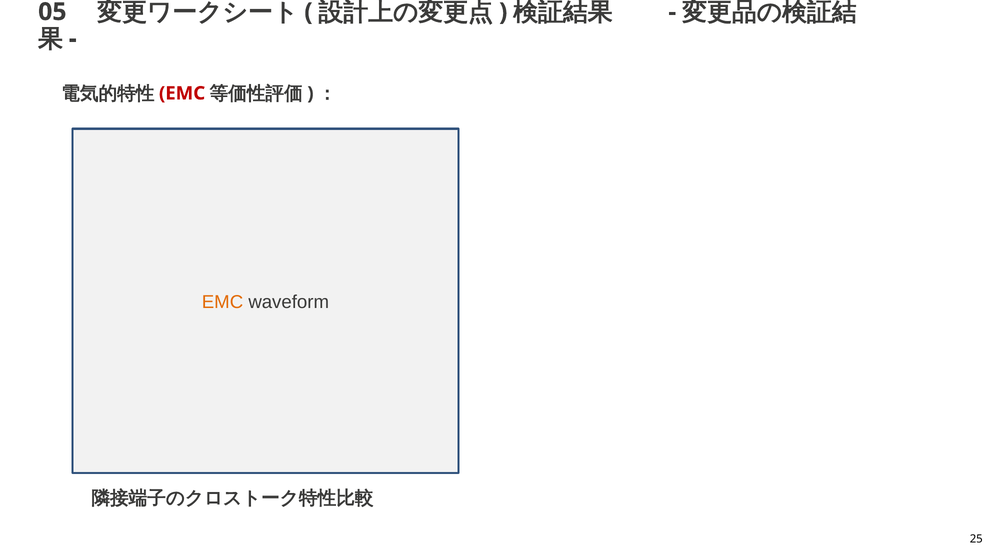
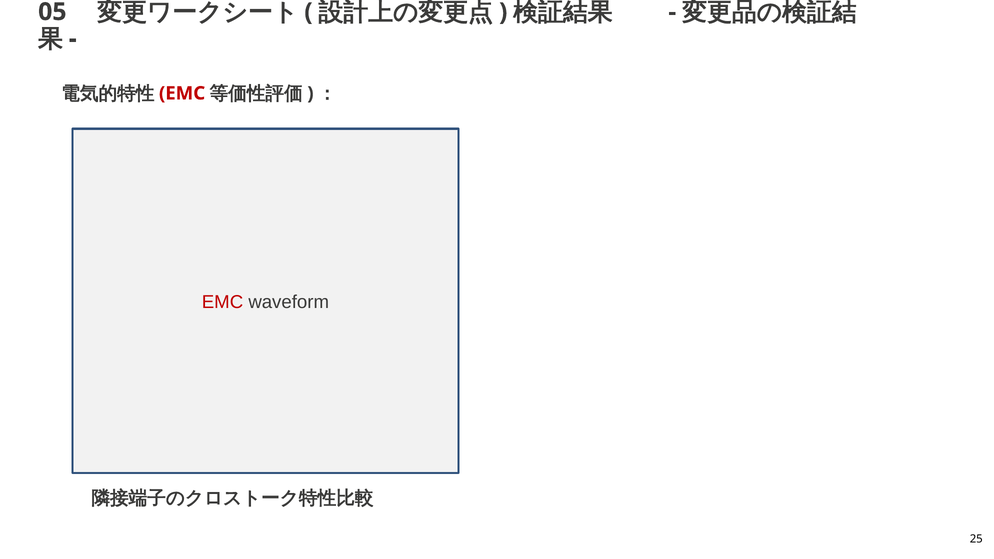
EMC at (223, 302) colour: orange -> red
